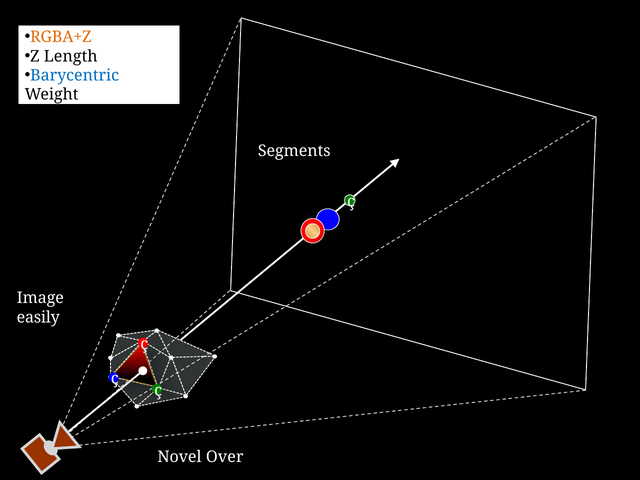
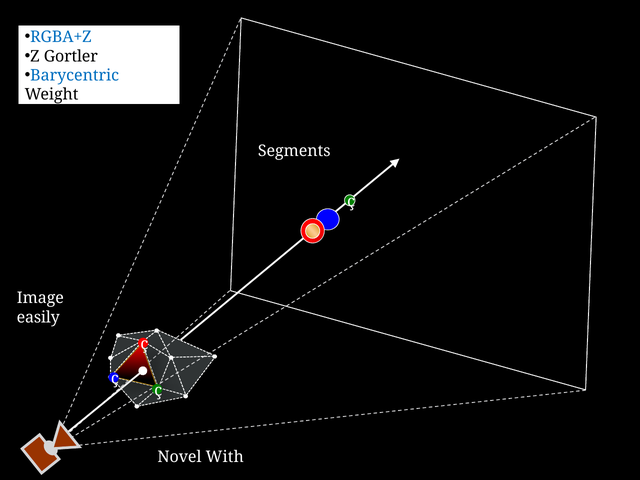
RGBA+Z colour: orange -> blue
Length: Length -> Gortler
Over: Over -> With
